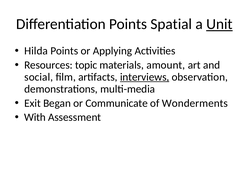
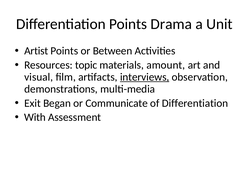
Spatial: Spatial -> Drama
Unit underline: present -> none
Hilda: Hilda -> Artist
Applying: Applying -> Between
social: social -> visual
of Wonderments: Wonderments -> Differentiation
